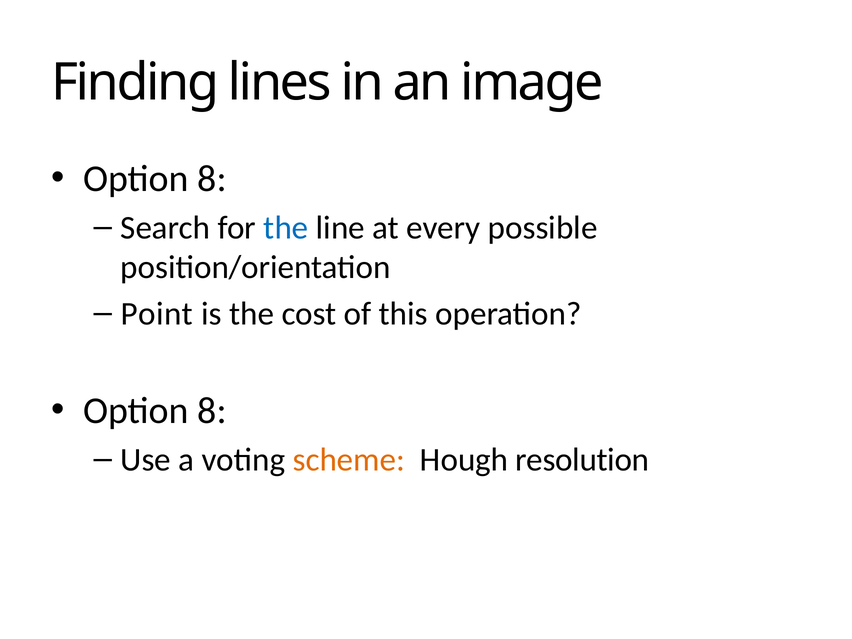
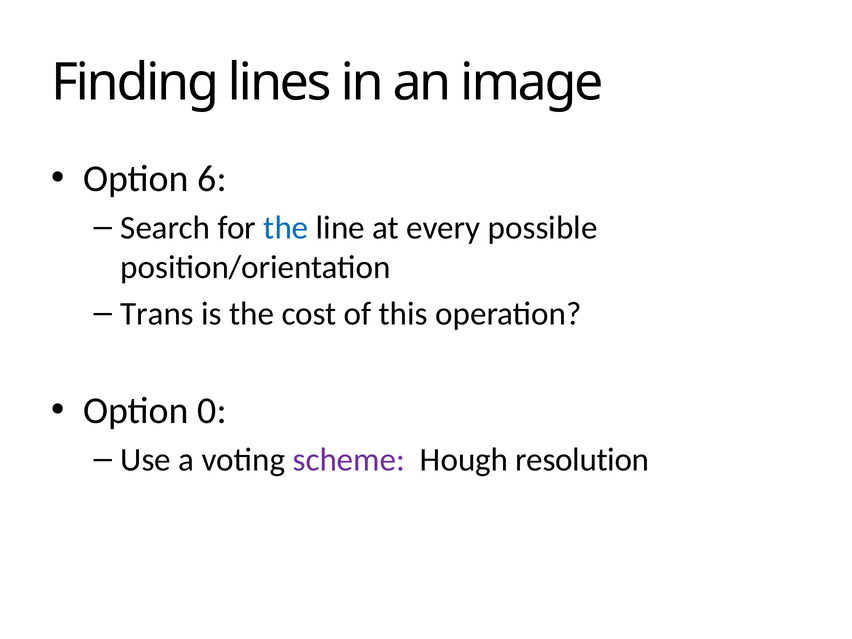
8 at (212, 179): 8 -> 6
Point: Point -> Trans
8 at (212, 411): 8 -> 0
scheme colour: orange -> purple
